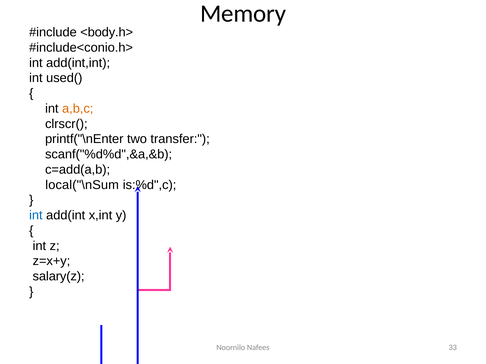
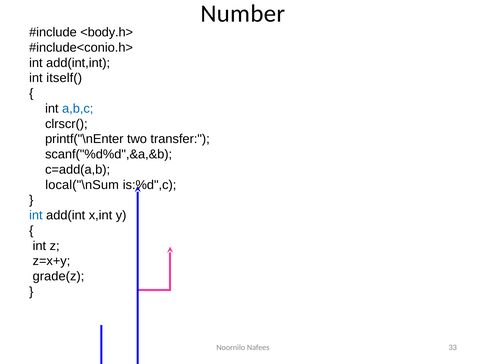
Memory: Memory -> Number
used(: used( -> itself(
a,b,c colour: orange -> blue
salary(z: salary(z -> grade(z
